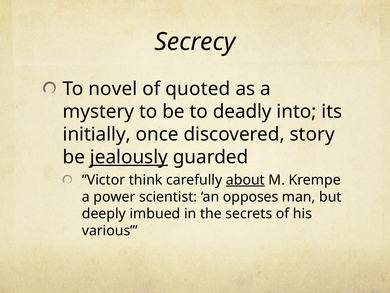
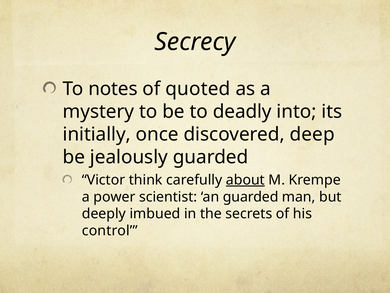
novel: novel -> notes
story: story -> deep
jealously underline: present -> none
an opposes: opposes -> guarded
various: various -> control
